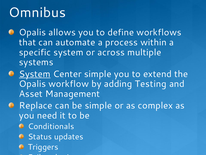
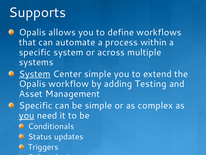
Omnibus: Omnibus -> Supports
Replace at (36, 105): Replace -> Specific
you at (27, 115) underline: none -> present
